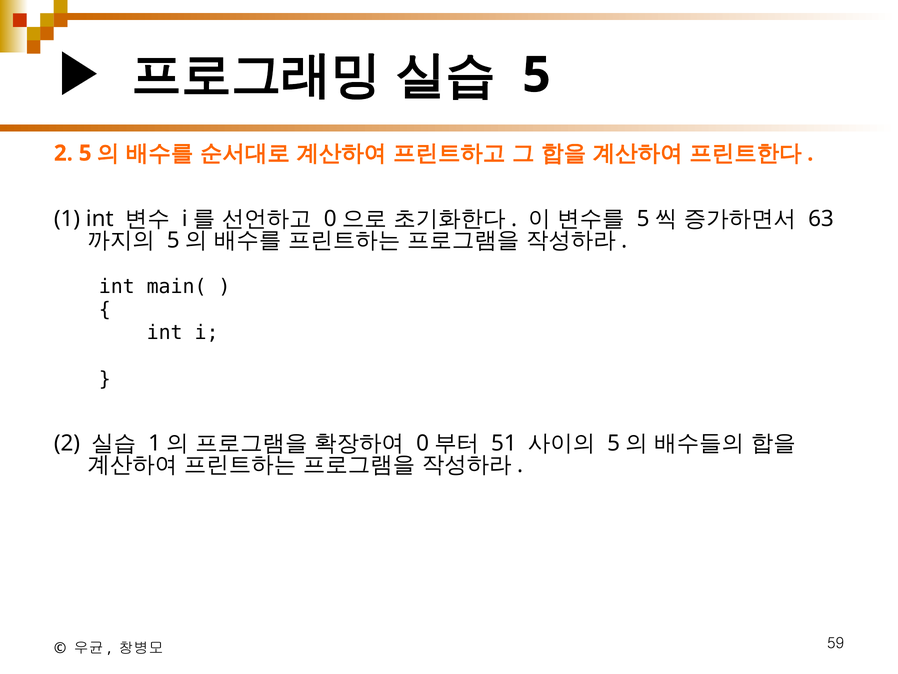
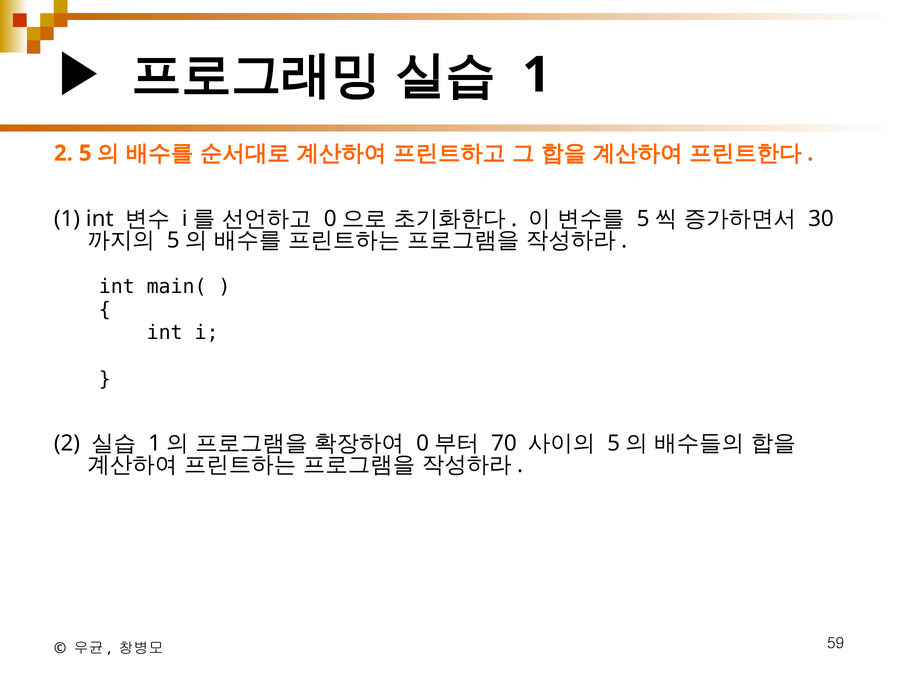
5 at (536, 75): 5 -> 1
63: 63 -> 30
51: 51 -> 70
